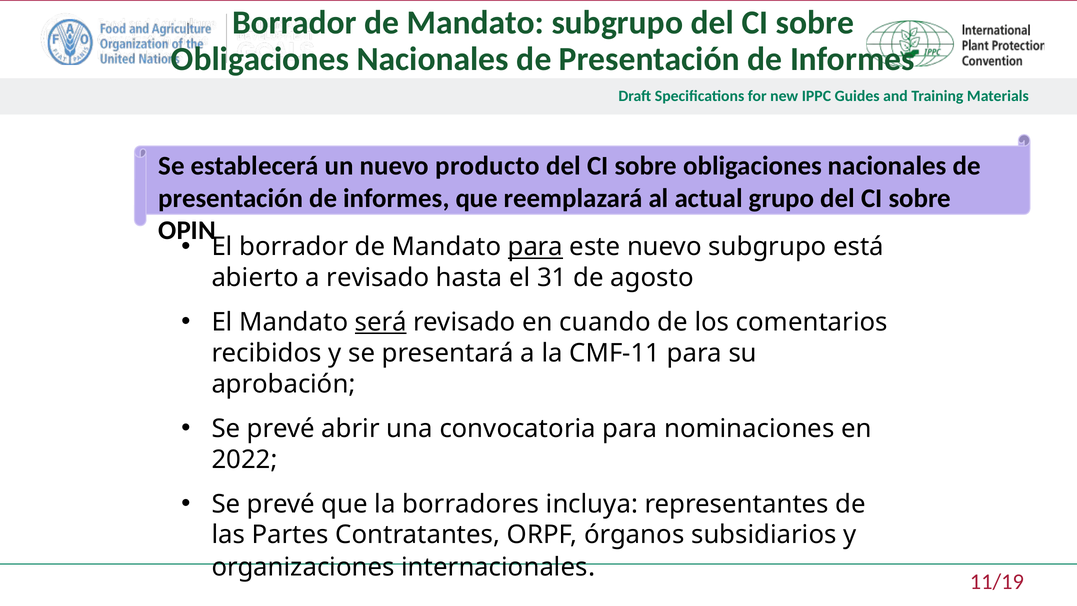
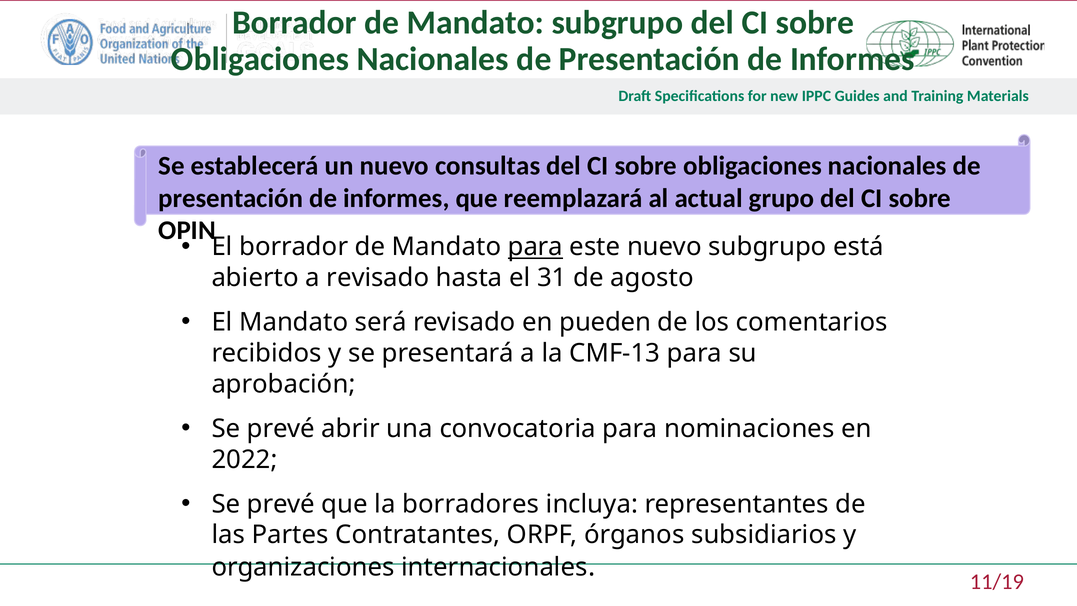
producto: producto -> consultas
será underline: present -> none
cuando: cuando -> pueden
CMF-11: CMF-11 -> CMF-13
